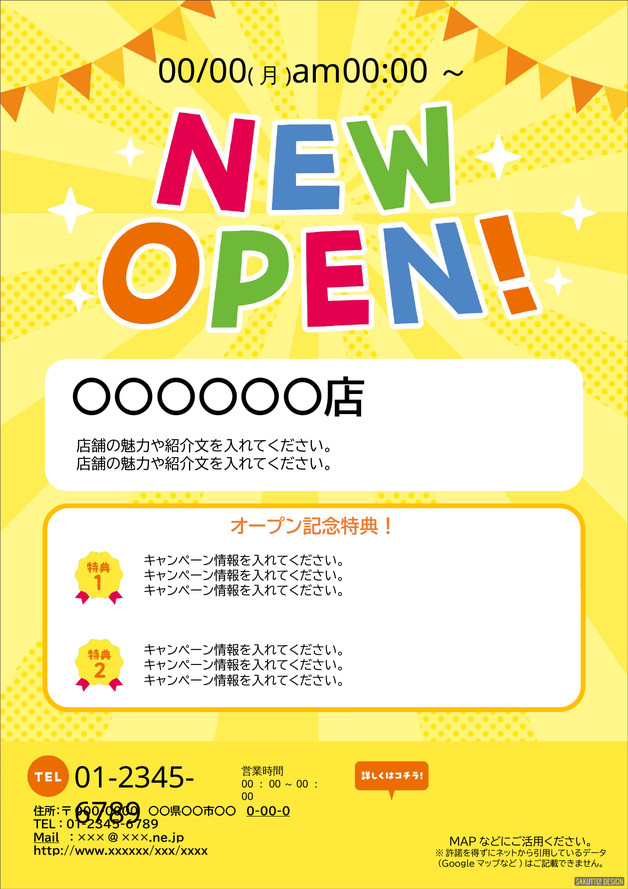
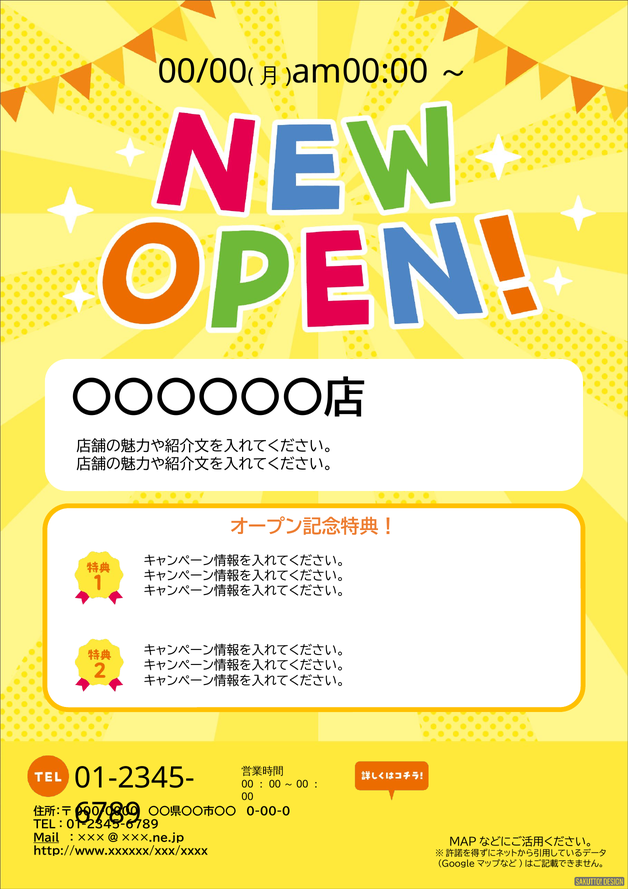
0-00-0 underline: present -> none
